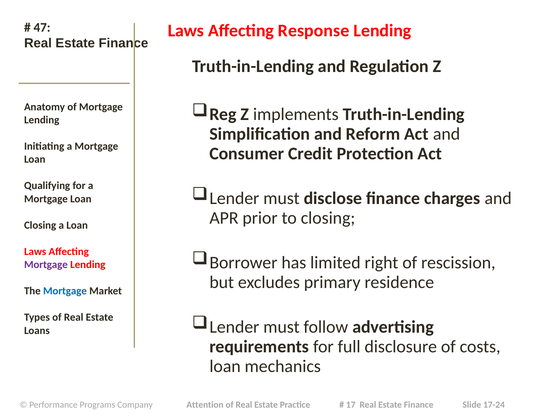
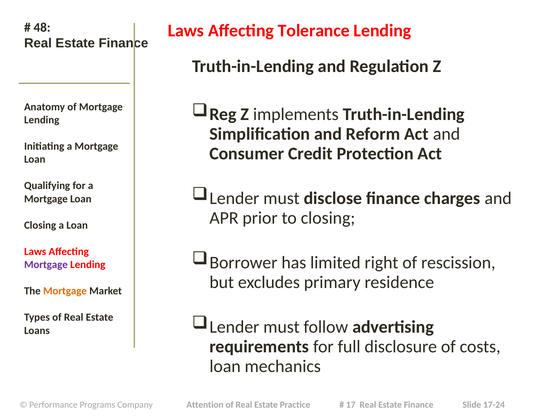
47: 47 -> 48
Response: Response -> Tolerance
Mortgage at (65, 291) colour: blue -> orange
